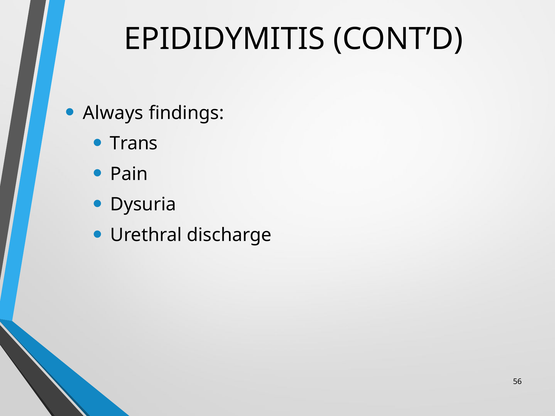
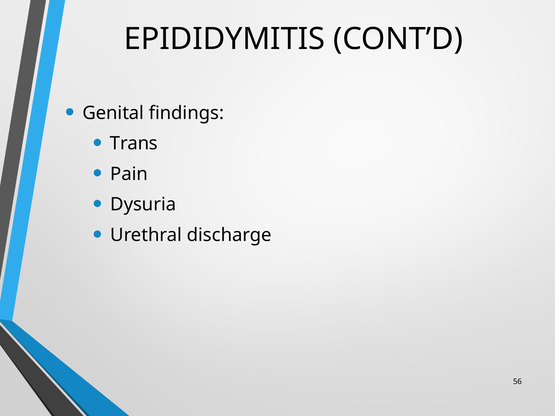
Always: Always -> Genital
